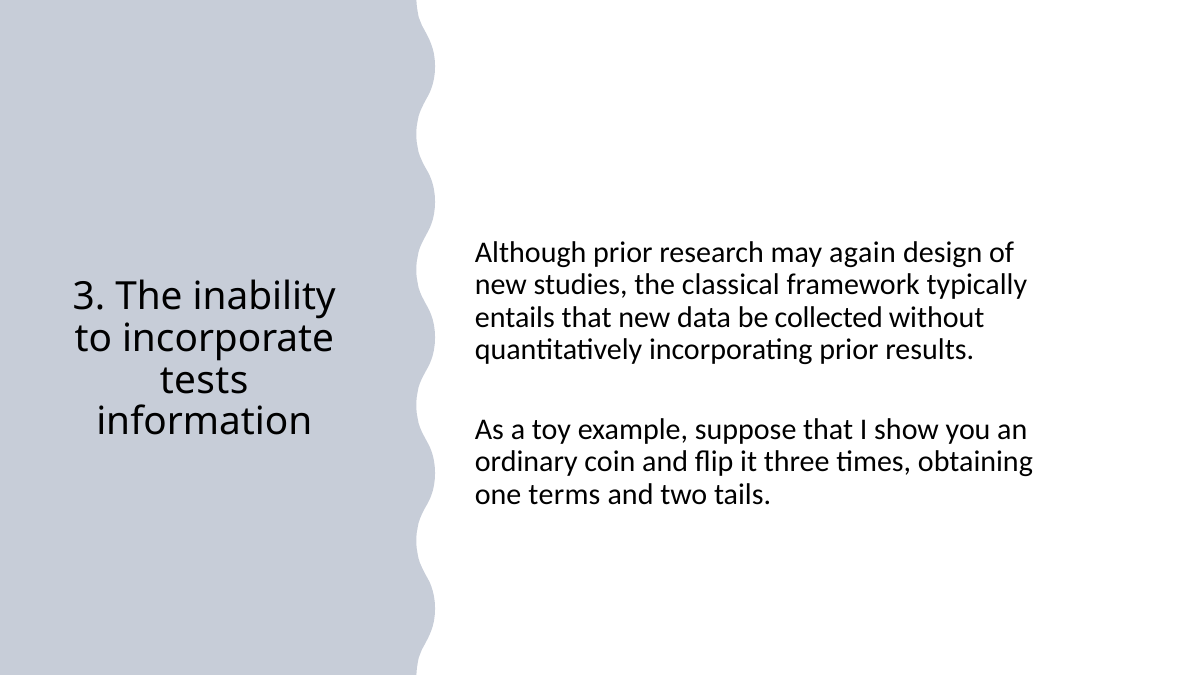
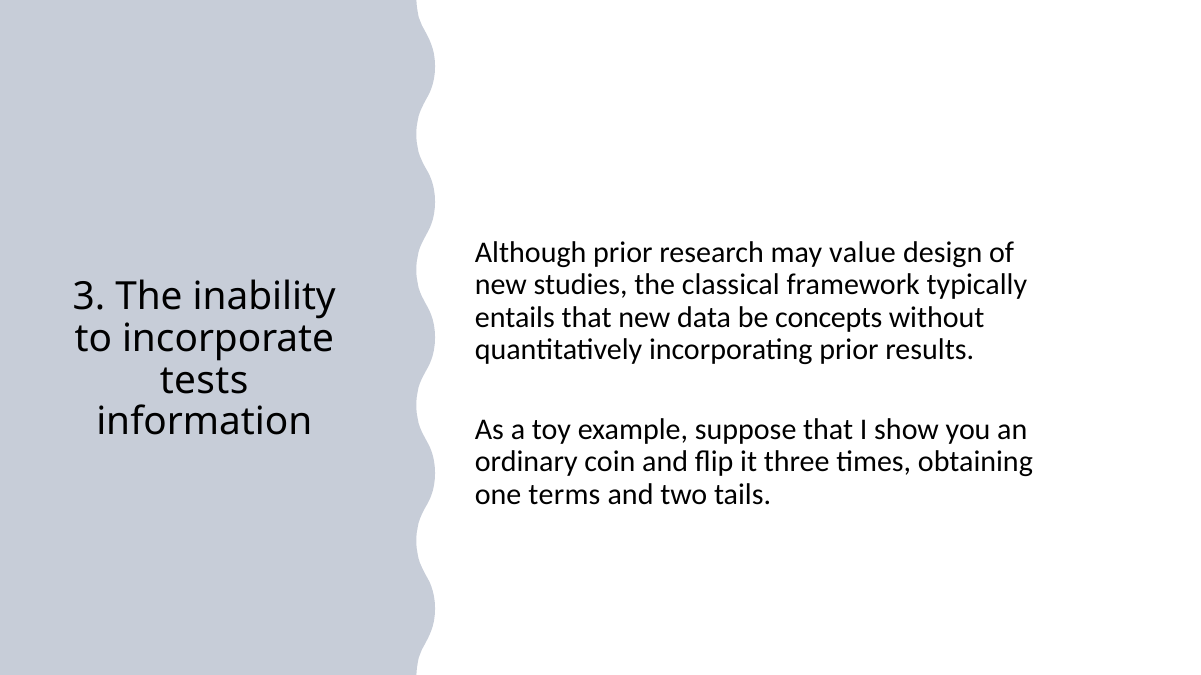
again: again -> value
collected: collected -> concepts
